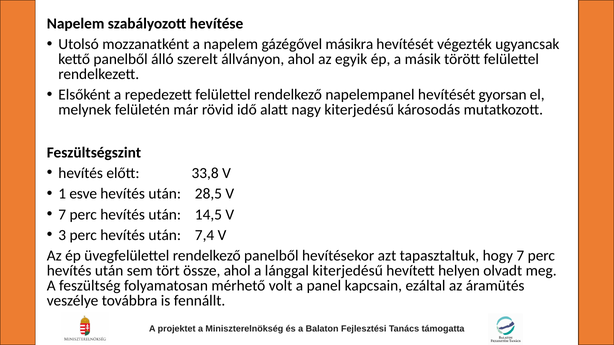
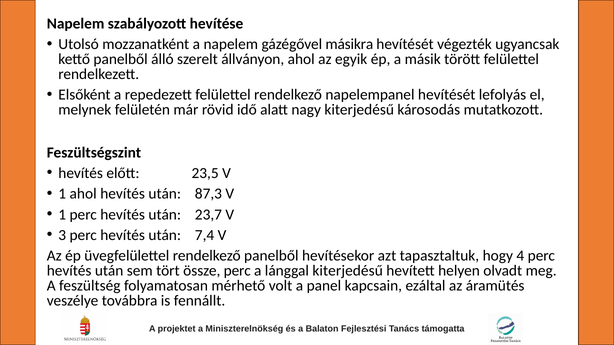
gyorsan: gyorsan -> lefolyás
33,8: 33,8 -> 23,5
1 esve: esve -> ahol
28,5: 28,5 -> 87,3
7 at (62, 215): 7 -> 1
14,5: 14,5 -> 23,7
hogy 7: 7 -> 4
össze ahol: ahol -> perc
